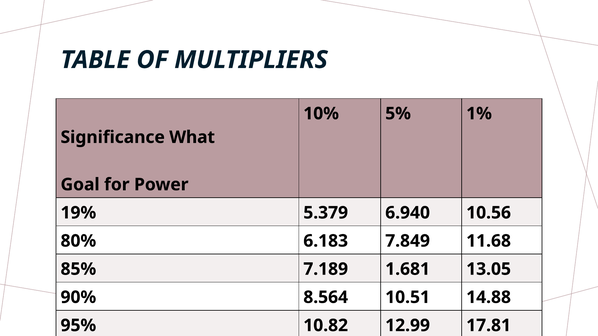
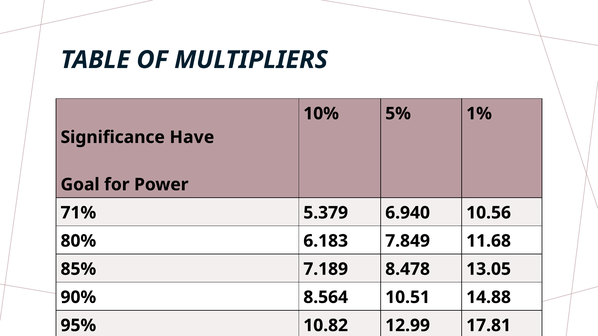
What: What -> Have
19%: 19% -> 71%
1.681: 1.681 -> 8.478
